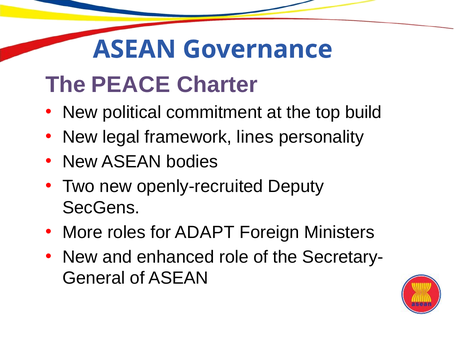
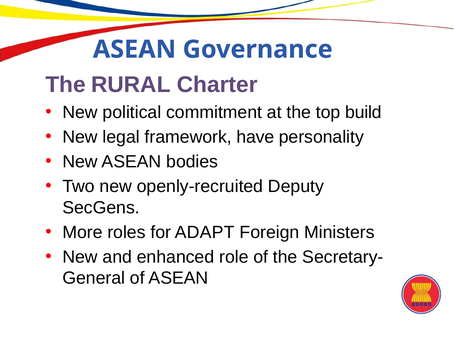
PEACE: PEACE -> RURAL
lines: lines -> have
